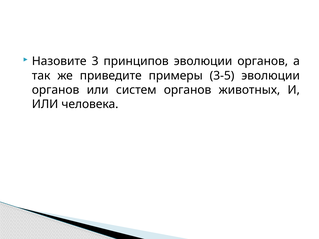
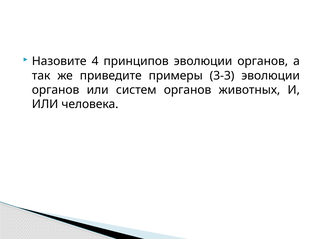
3: 3 -> 4
3-5: 3-5 -> 3-3
